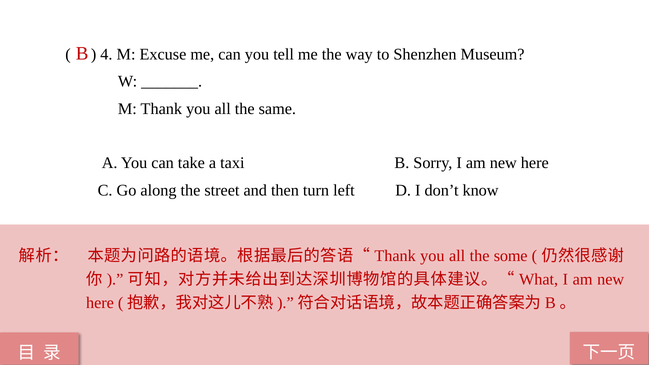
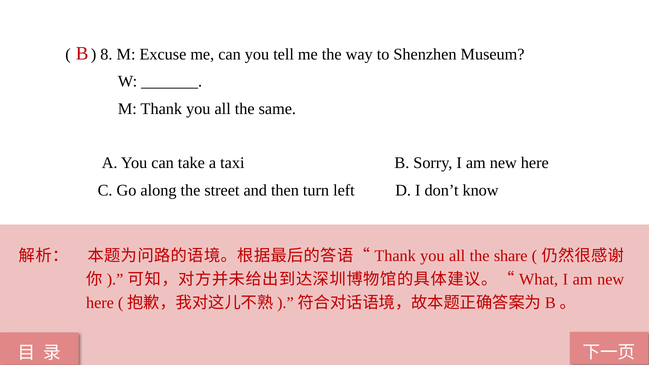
4: 4 -> 8
some: some -> share
